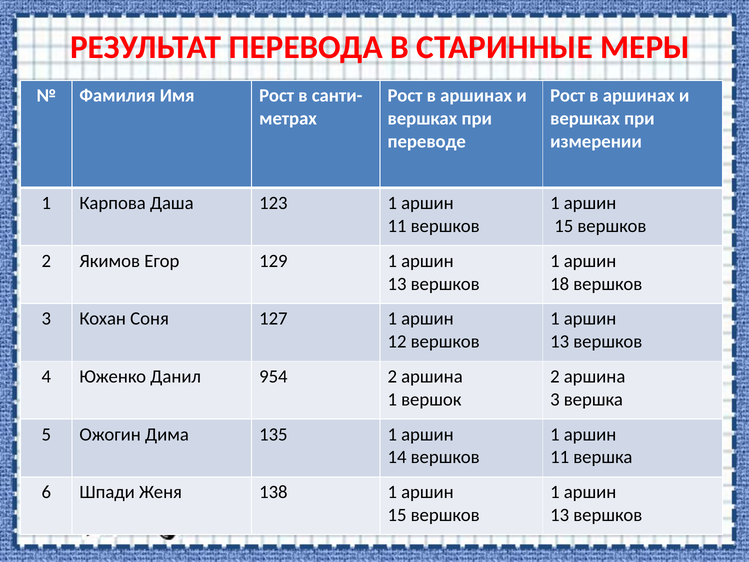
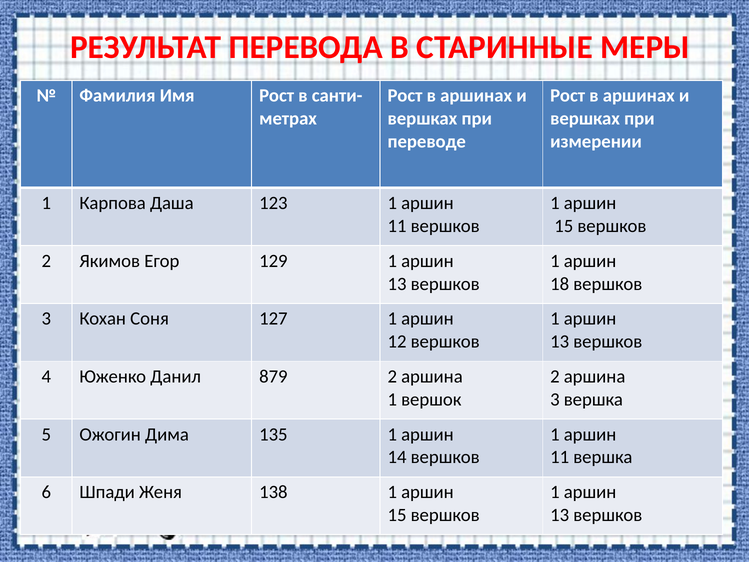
954: 954 -> 879
